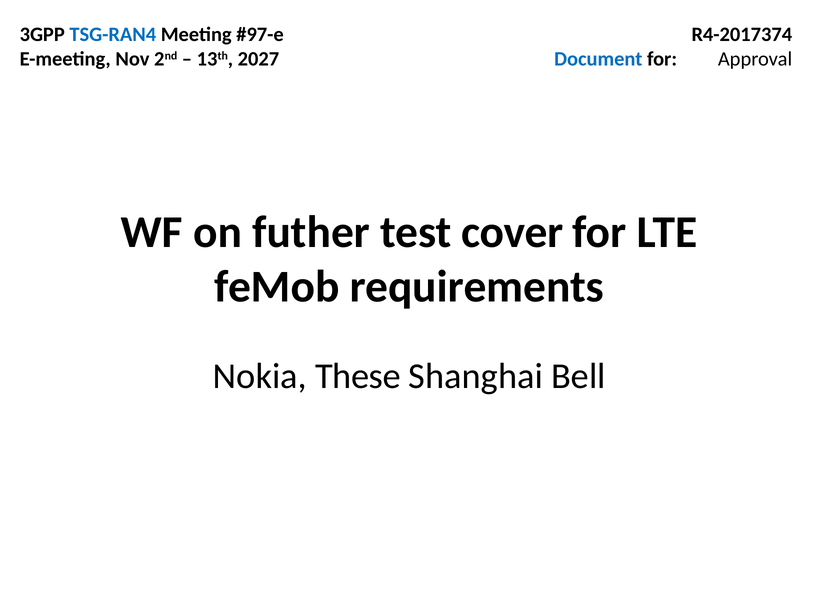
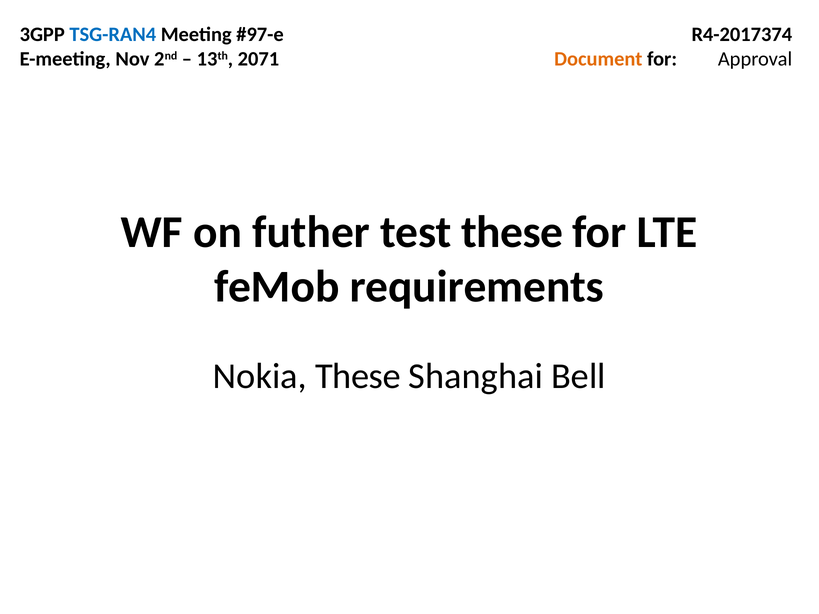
2027: 2027 -> 2071
Document colour: blue -> orange
test cover: cover -> these
